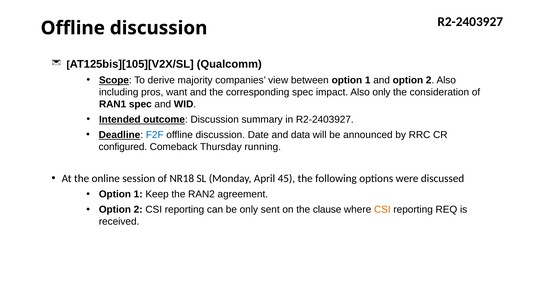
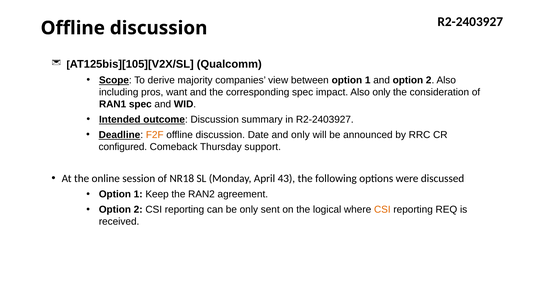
F2F colour: blue -> orange
and data: data -> only
running: running -> support
45: 45 -> 43
clause: clause -> logical
